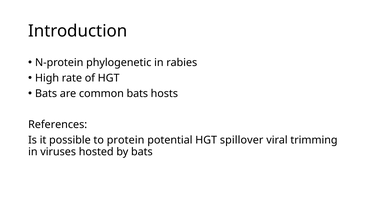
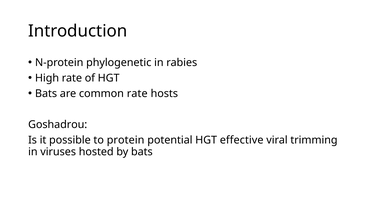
common bats: bats -> rate
References: References -> Goshadrou
spillover: spillover -> effective
